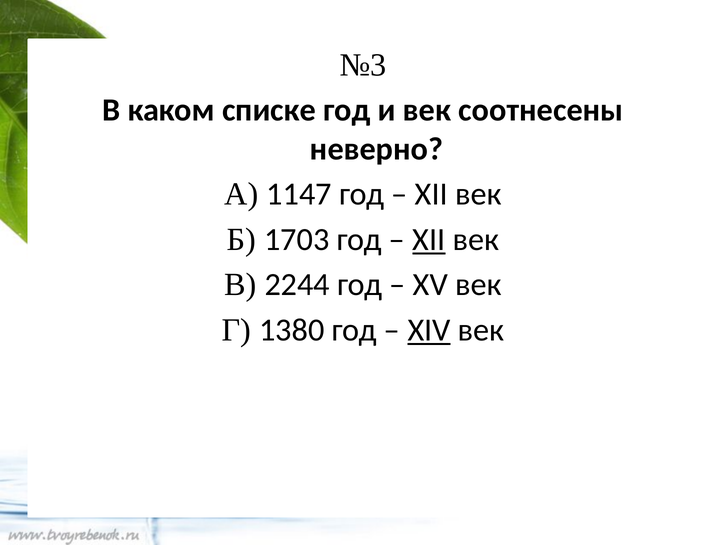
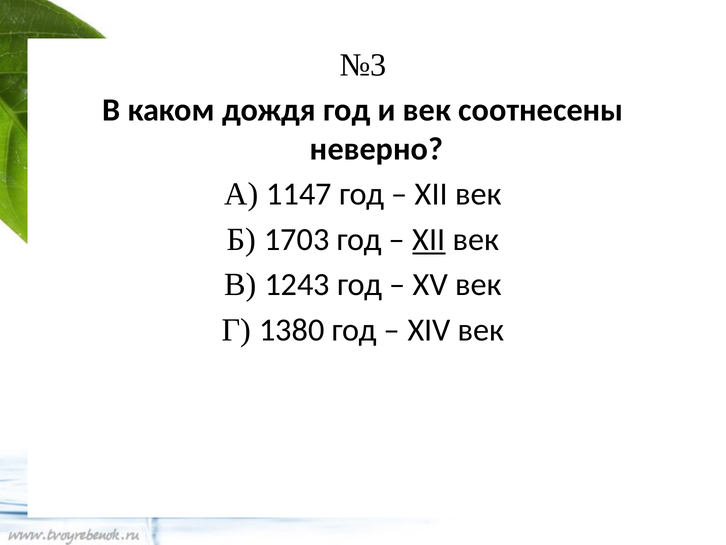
списке: списке -> дождя
2244: 2244 -> 1243
XIV underline: present -> none
